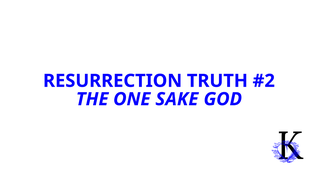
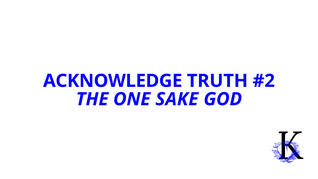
RESURRECTION: RESURRECTION -> ACKNOWLEDGE
